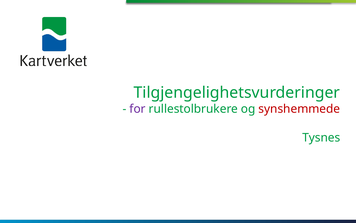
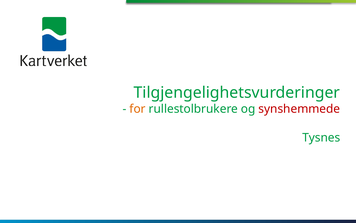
for colour: purple -> orange
